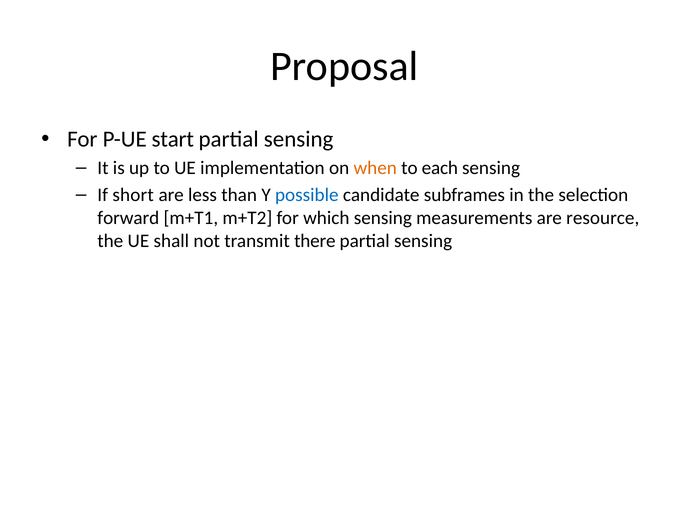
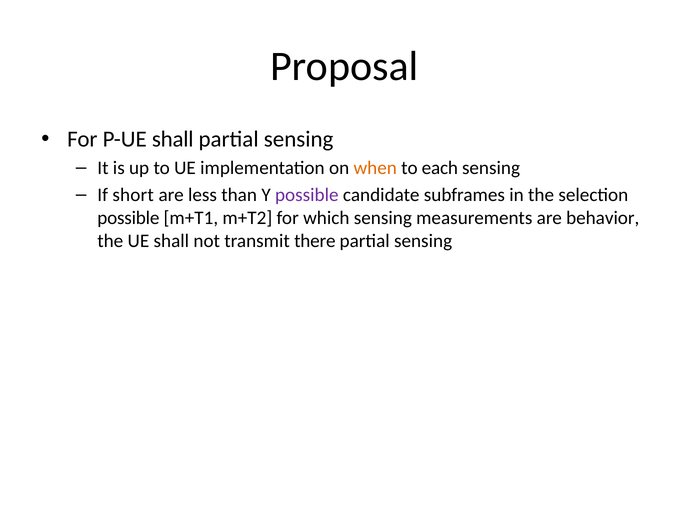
P-UE start: start -> shall
possible at (307, 195) colour: blue -> purple
forward at (128, 218): forward -> possible
resource: resource -> behavior
